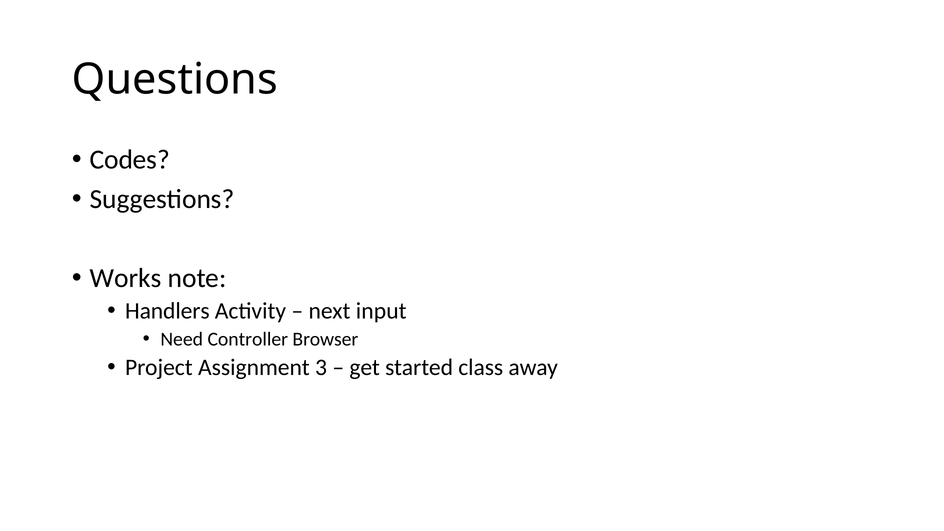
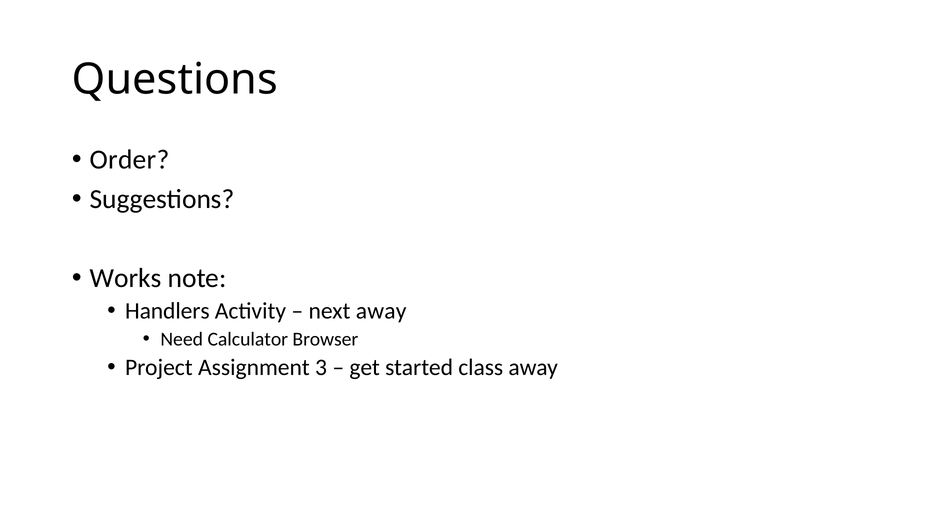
Codes: Codes -> Order
next input: input -> away
Controller: Controller -> Calculator
